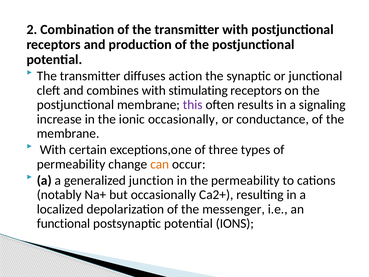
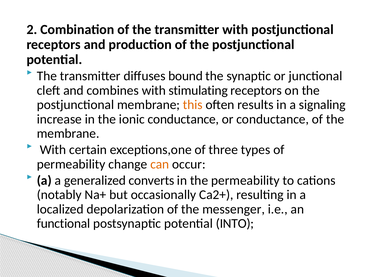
action: action -> bound
this colour: purple -> orange
ionic occasionally: occasionally -> conductance
junction: junction -> converts
IONS: IONS -> INTO
